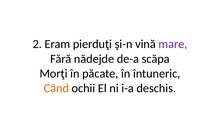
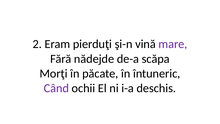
Când colour: orange -> purple
